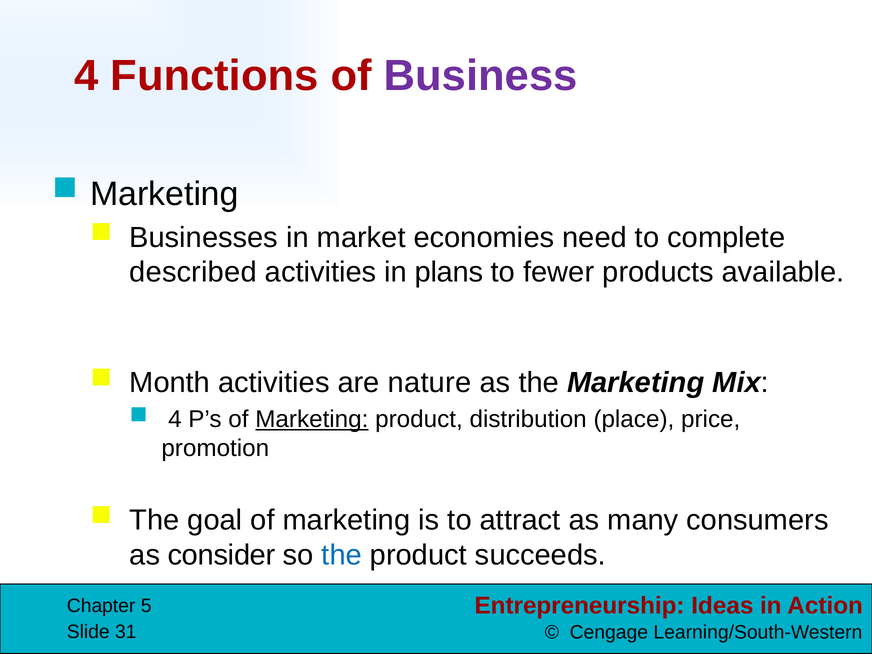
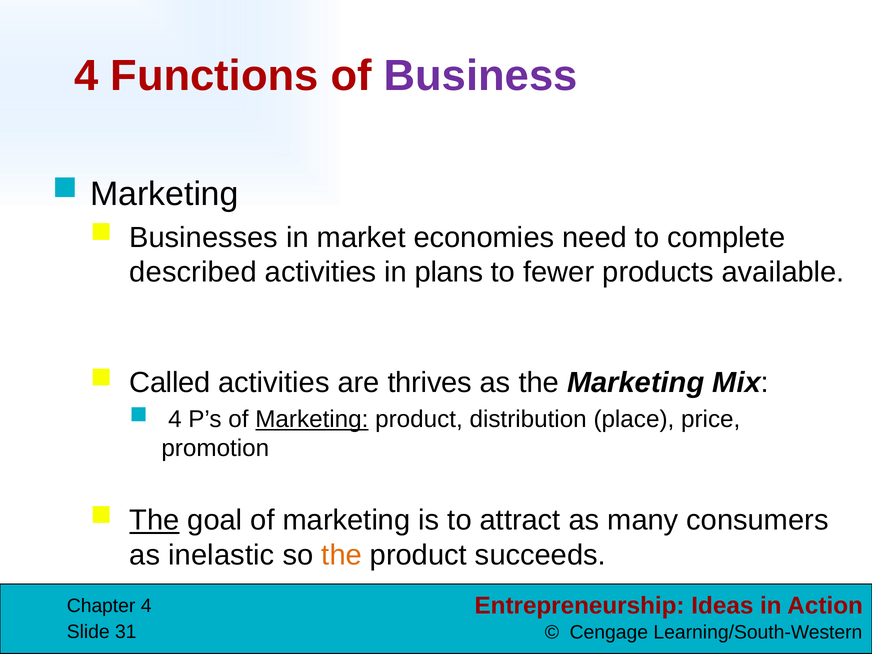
Month: Month -> Called
nature: nature -> thrives
The at (154, 520) underline: none -> present
consider: consider -> inelastic
the at (342, 555) colour: blue -> orange
Chapter 5: 5 -> 4
